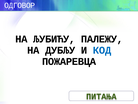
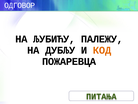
КОД colour: blue -> orange
